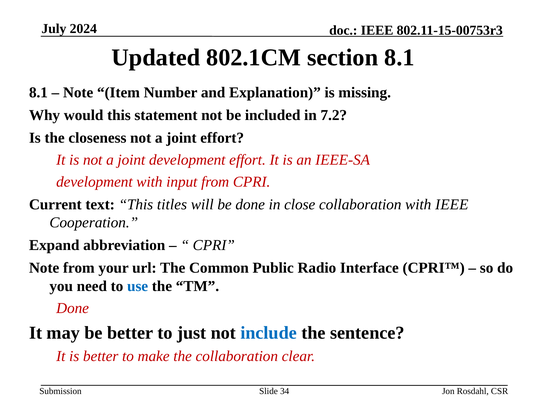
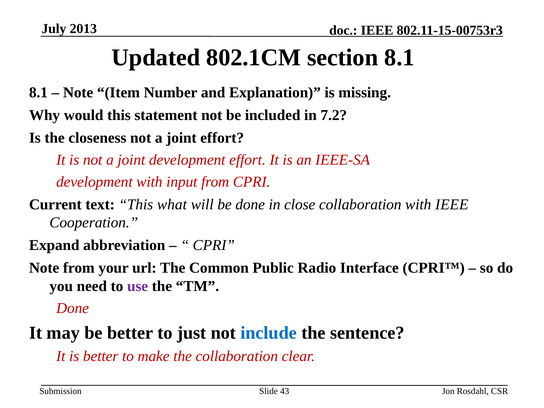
2024: 2024 -> 2013
titles: titles -> what
use colour: blue -> purple
34: 34 -> 43
